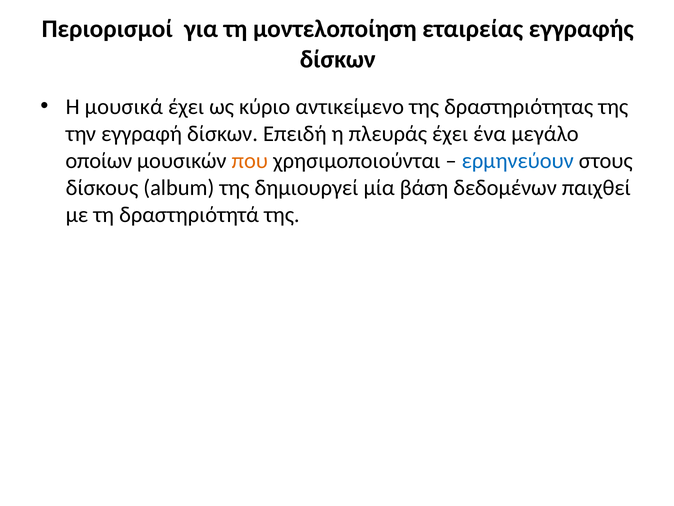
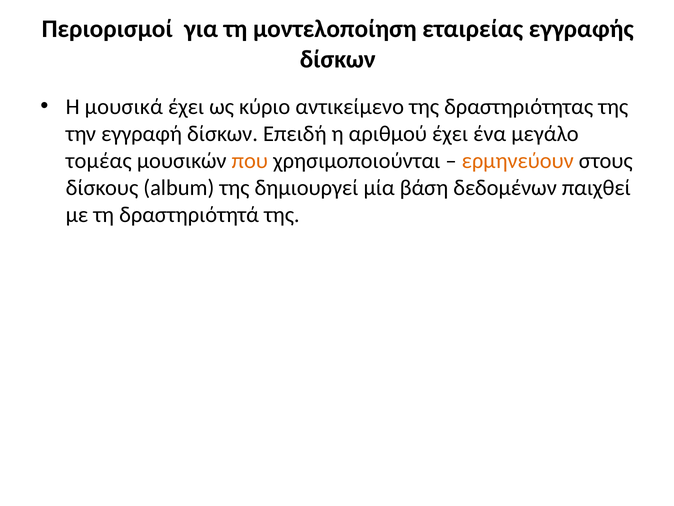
πλευράς: πλευράς -> αριθμού
οποίων: οποίων -> τομέας
ερμηνεύουν colour: blue -> orange
